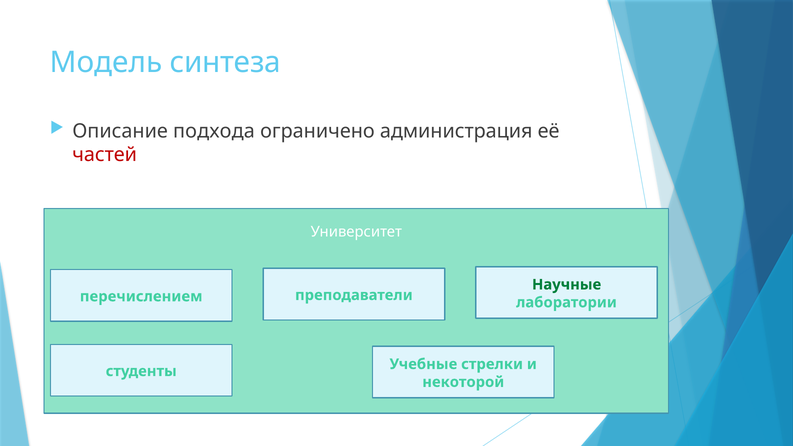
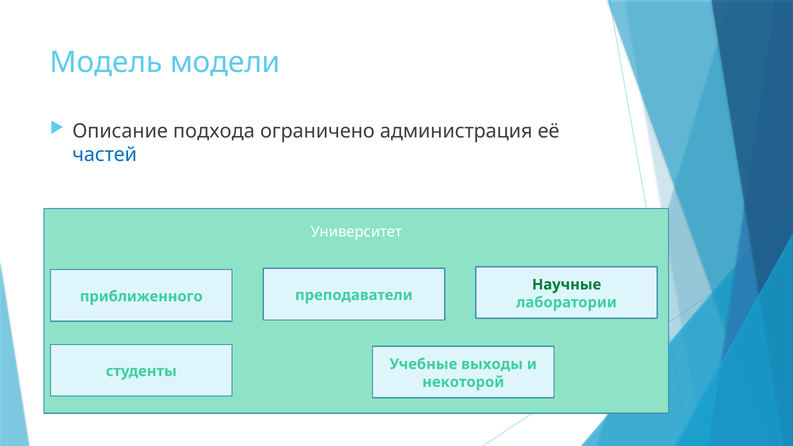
синтеза: синтеза -> модели
частей colour: red -> blue
перечислением: перечислением -> приближенного
стрелки: стрелки -> выходы
